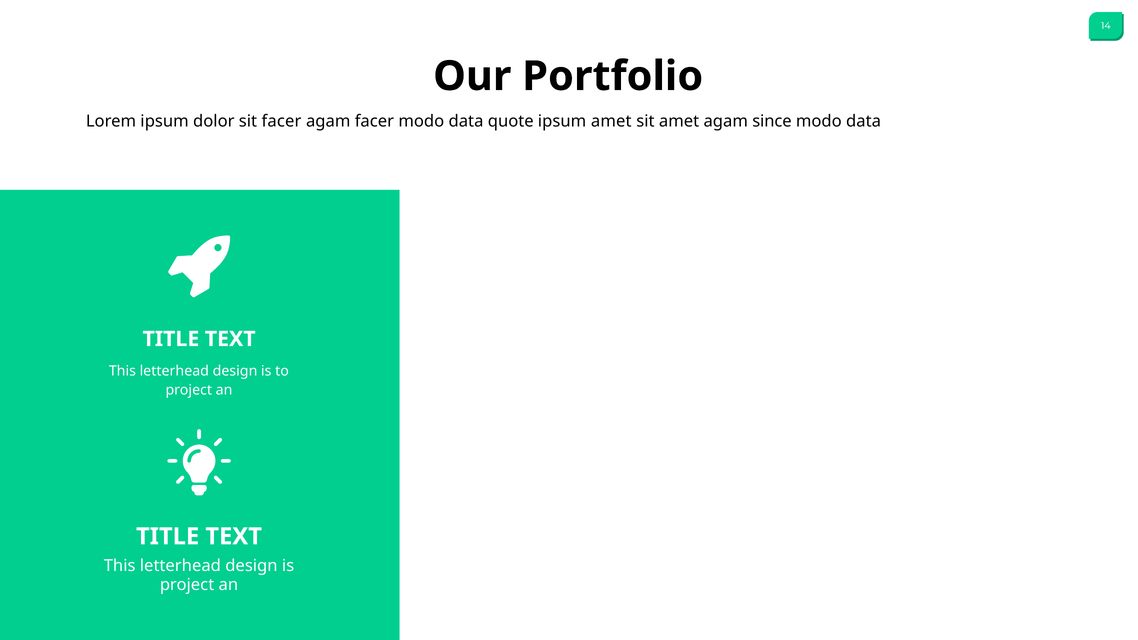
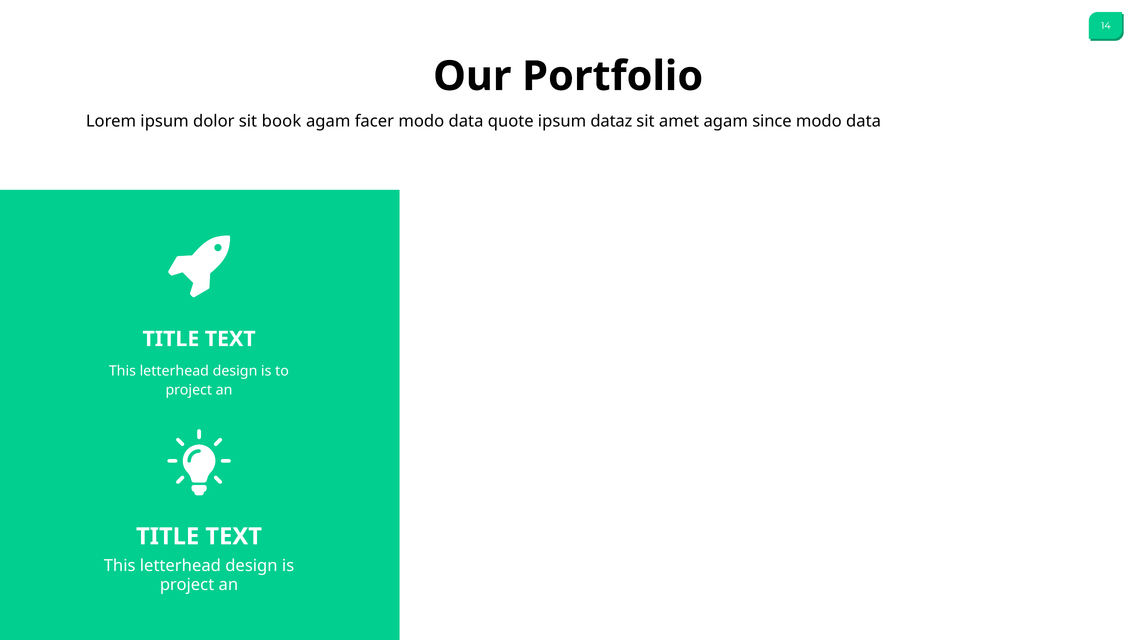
sit facer: facer -> book
ipsum amet: amet -> dataz
